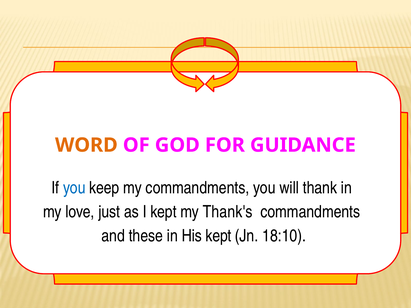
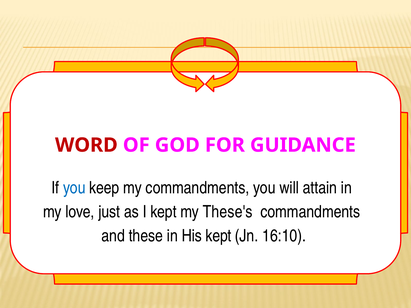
WORD colour: orange -> red
thank: thank -> attain
Thank's: Thank's -> These's
18:10: 18:10 -> 16:10
